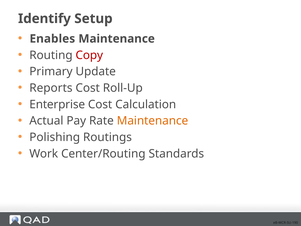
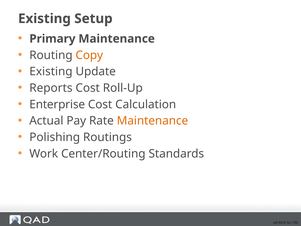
Identify at (44, 19): Identify -> Existing
Enables: Enables -> Primary
Copy colour: red -> orange
Primary at (51, 72): Primary -> Existing
